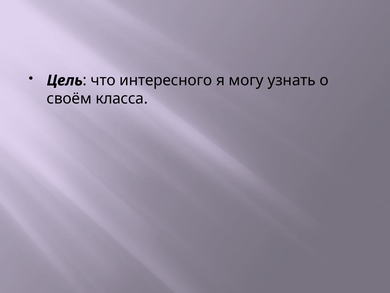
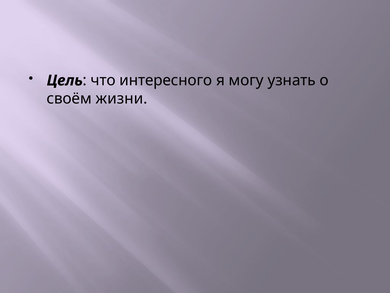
класса: класса -> жизни
